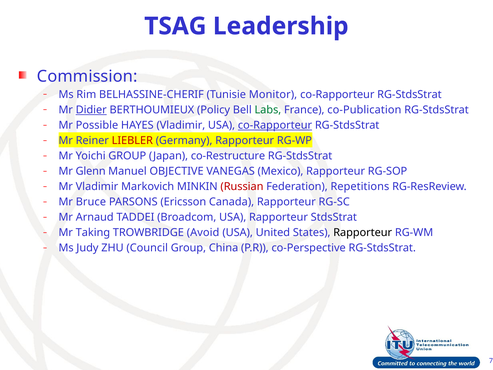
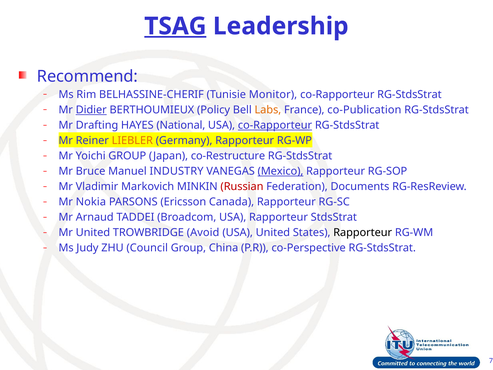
TSAG underline: none -> present
Commission: Commission -> Recommend
Labs colour: green -> orange
Possible: Possible -> Drafting
HAYES Vladimir: Vladimir -> National
LIEBLER colour: red -> orange
Glenn: Glenn -> Bruce
OBJECTIVE: OBJECTIVE -> INDUSTRY
Mexico underline: none -> present
Repetitions: Repetitions -> Documents
Bruce: Bruce -> Nokia
Mr Taking: Taking -> United
